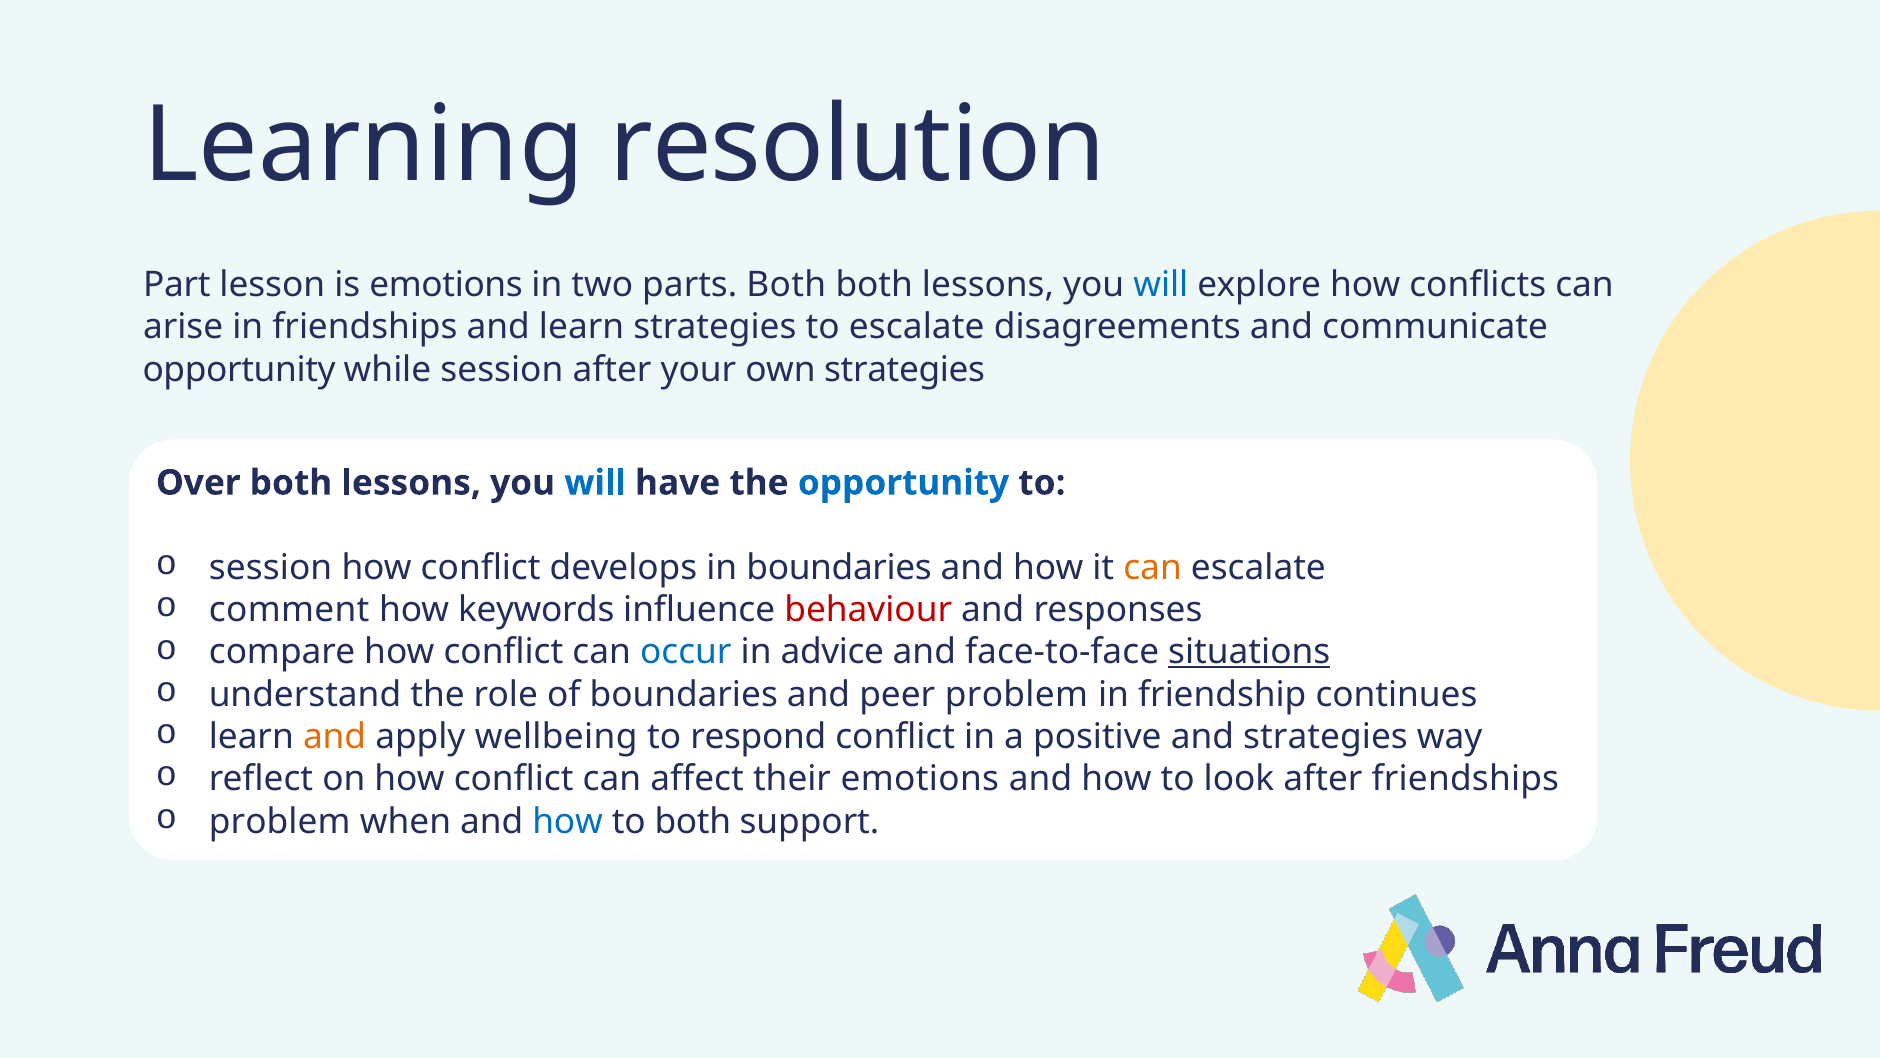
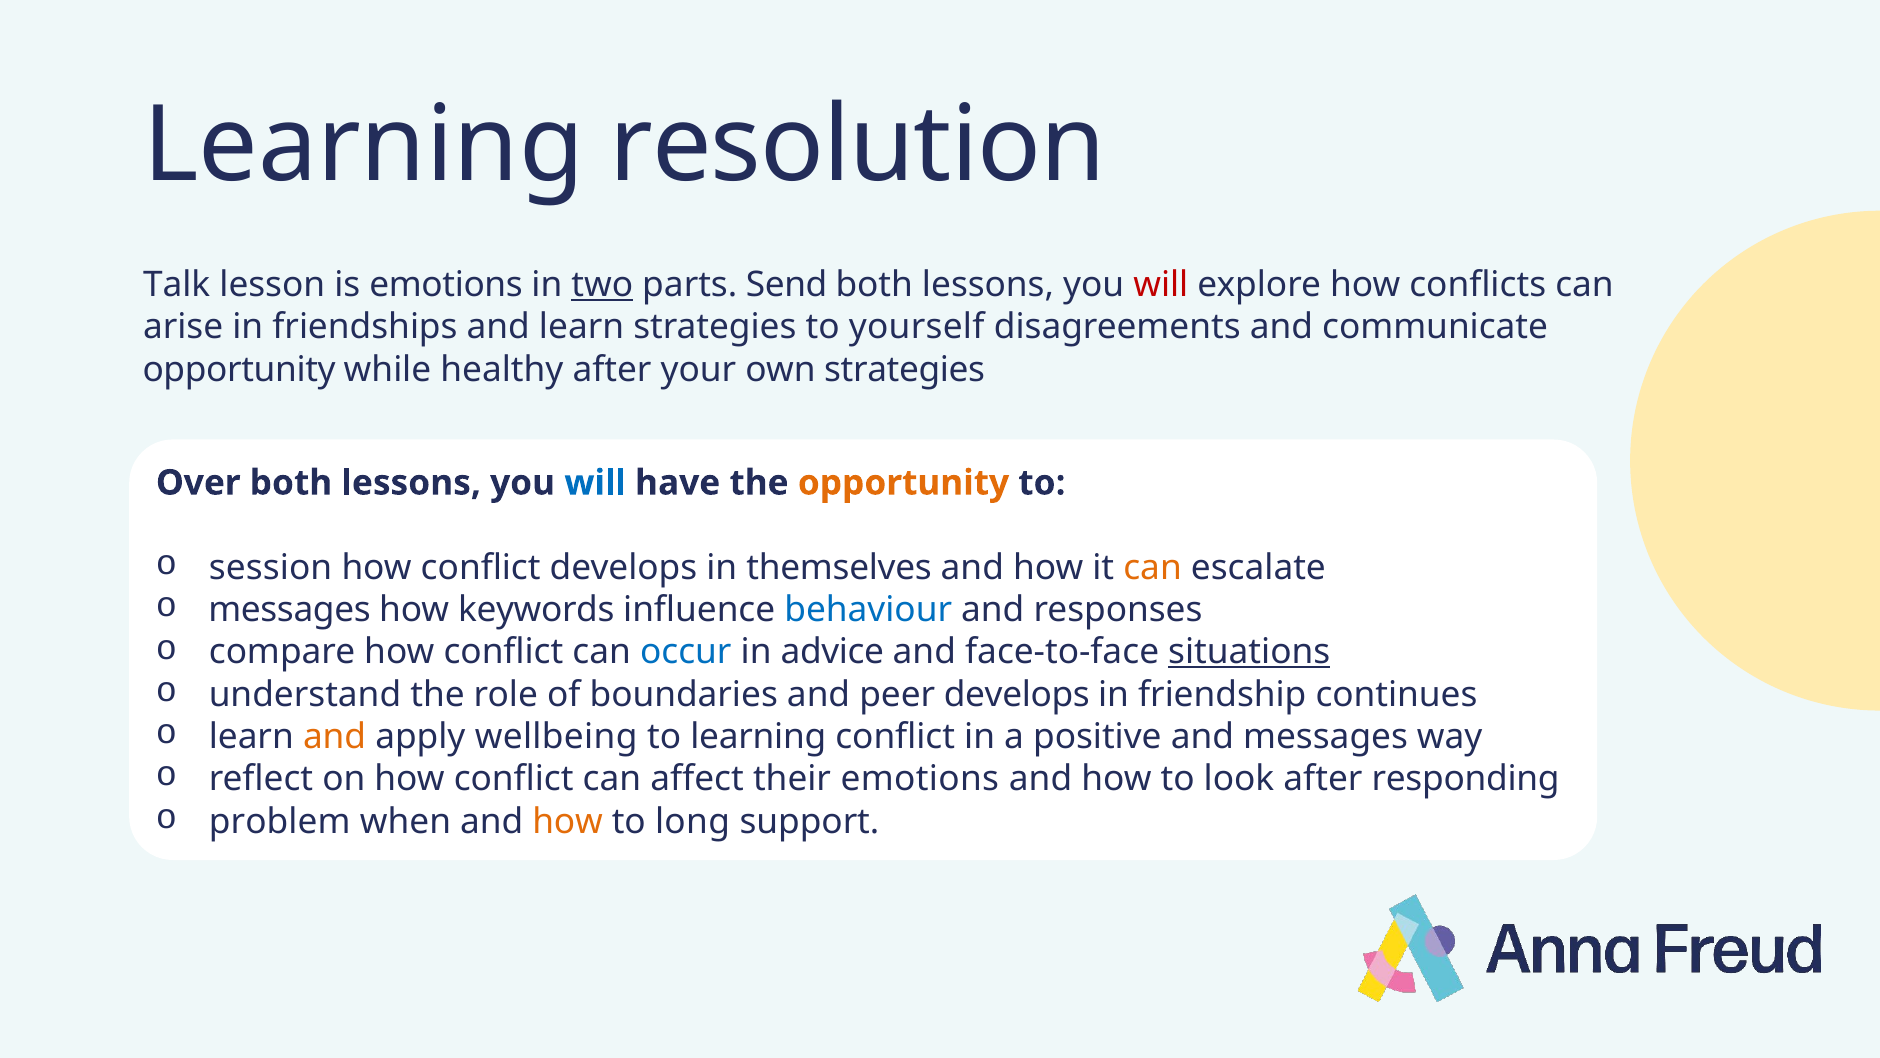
Part: Part -> Talk
two underline: none -> present
parts Both: Both -> Send
will at (1161, 285) colour: blue -> red
to escalate: escalate -> yourself
while session: session -> healthy
opportunity at (903, 483) colour: blue -> orange
in boundaries: boundaries -> themselves
comment at (289, 610): comment -> messages
behaviour colour: red -> blue
peer problem: problem -> develops
to respond: respond -> learning
and strategies: strategies -> messages
after friendships: friendships -> responding
how at (568, 821) colour: blue -> orange
to both: both -> long
